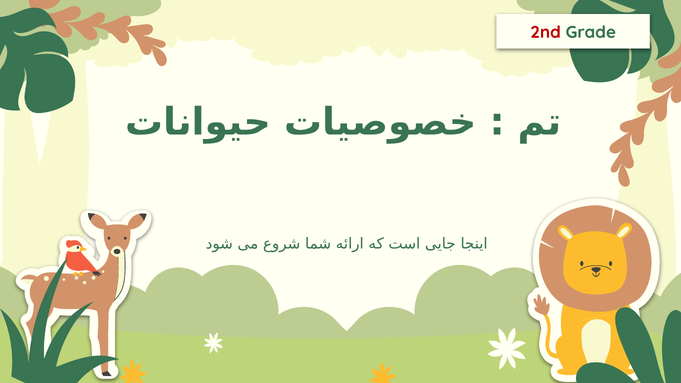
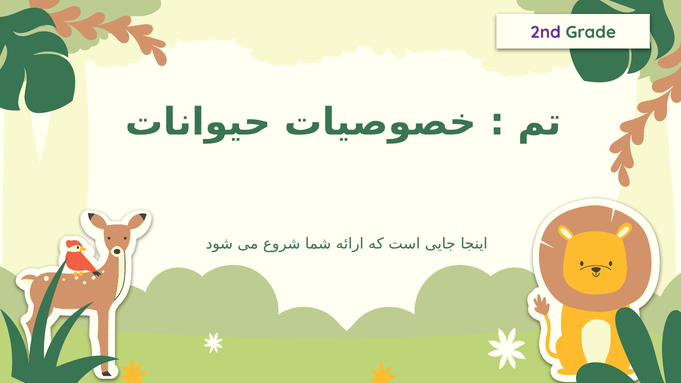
2nd colour: red -> purple
